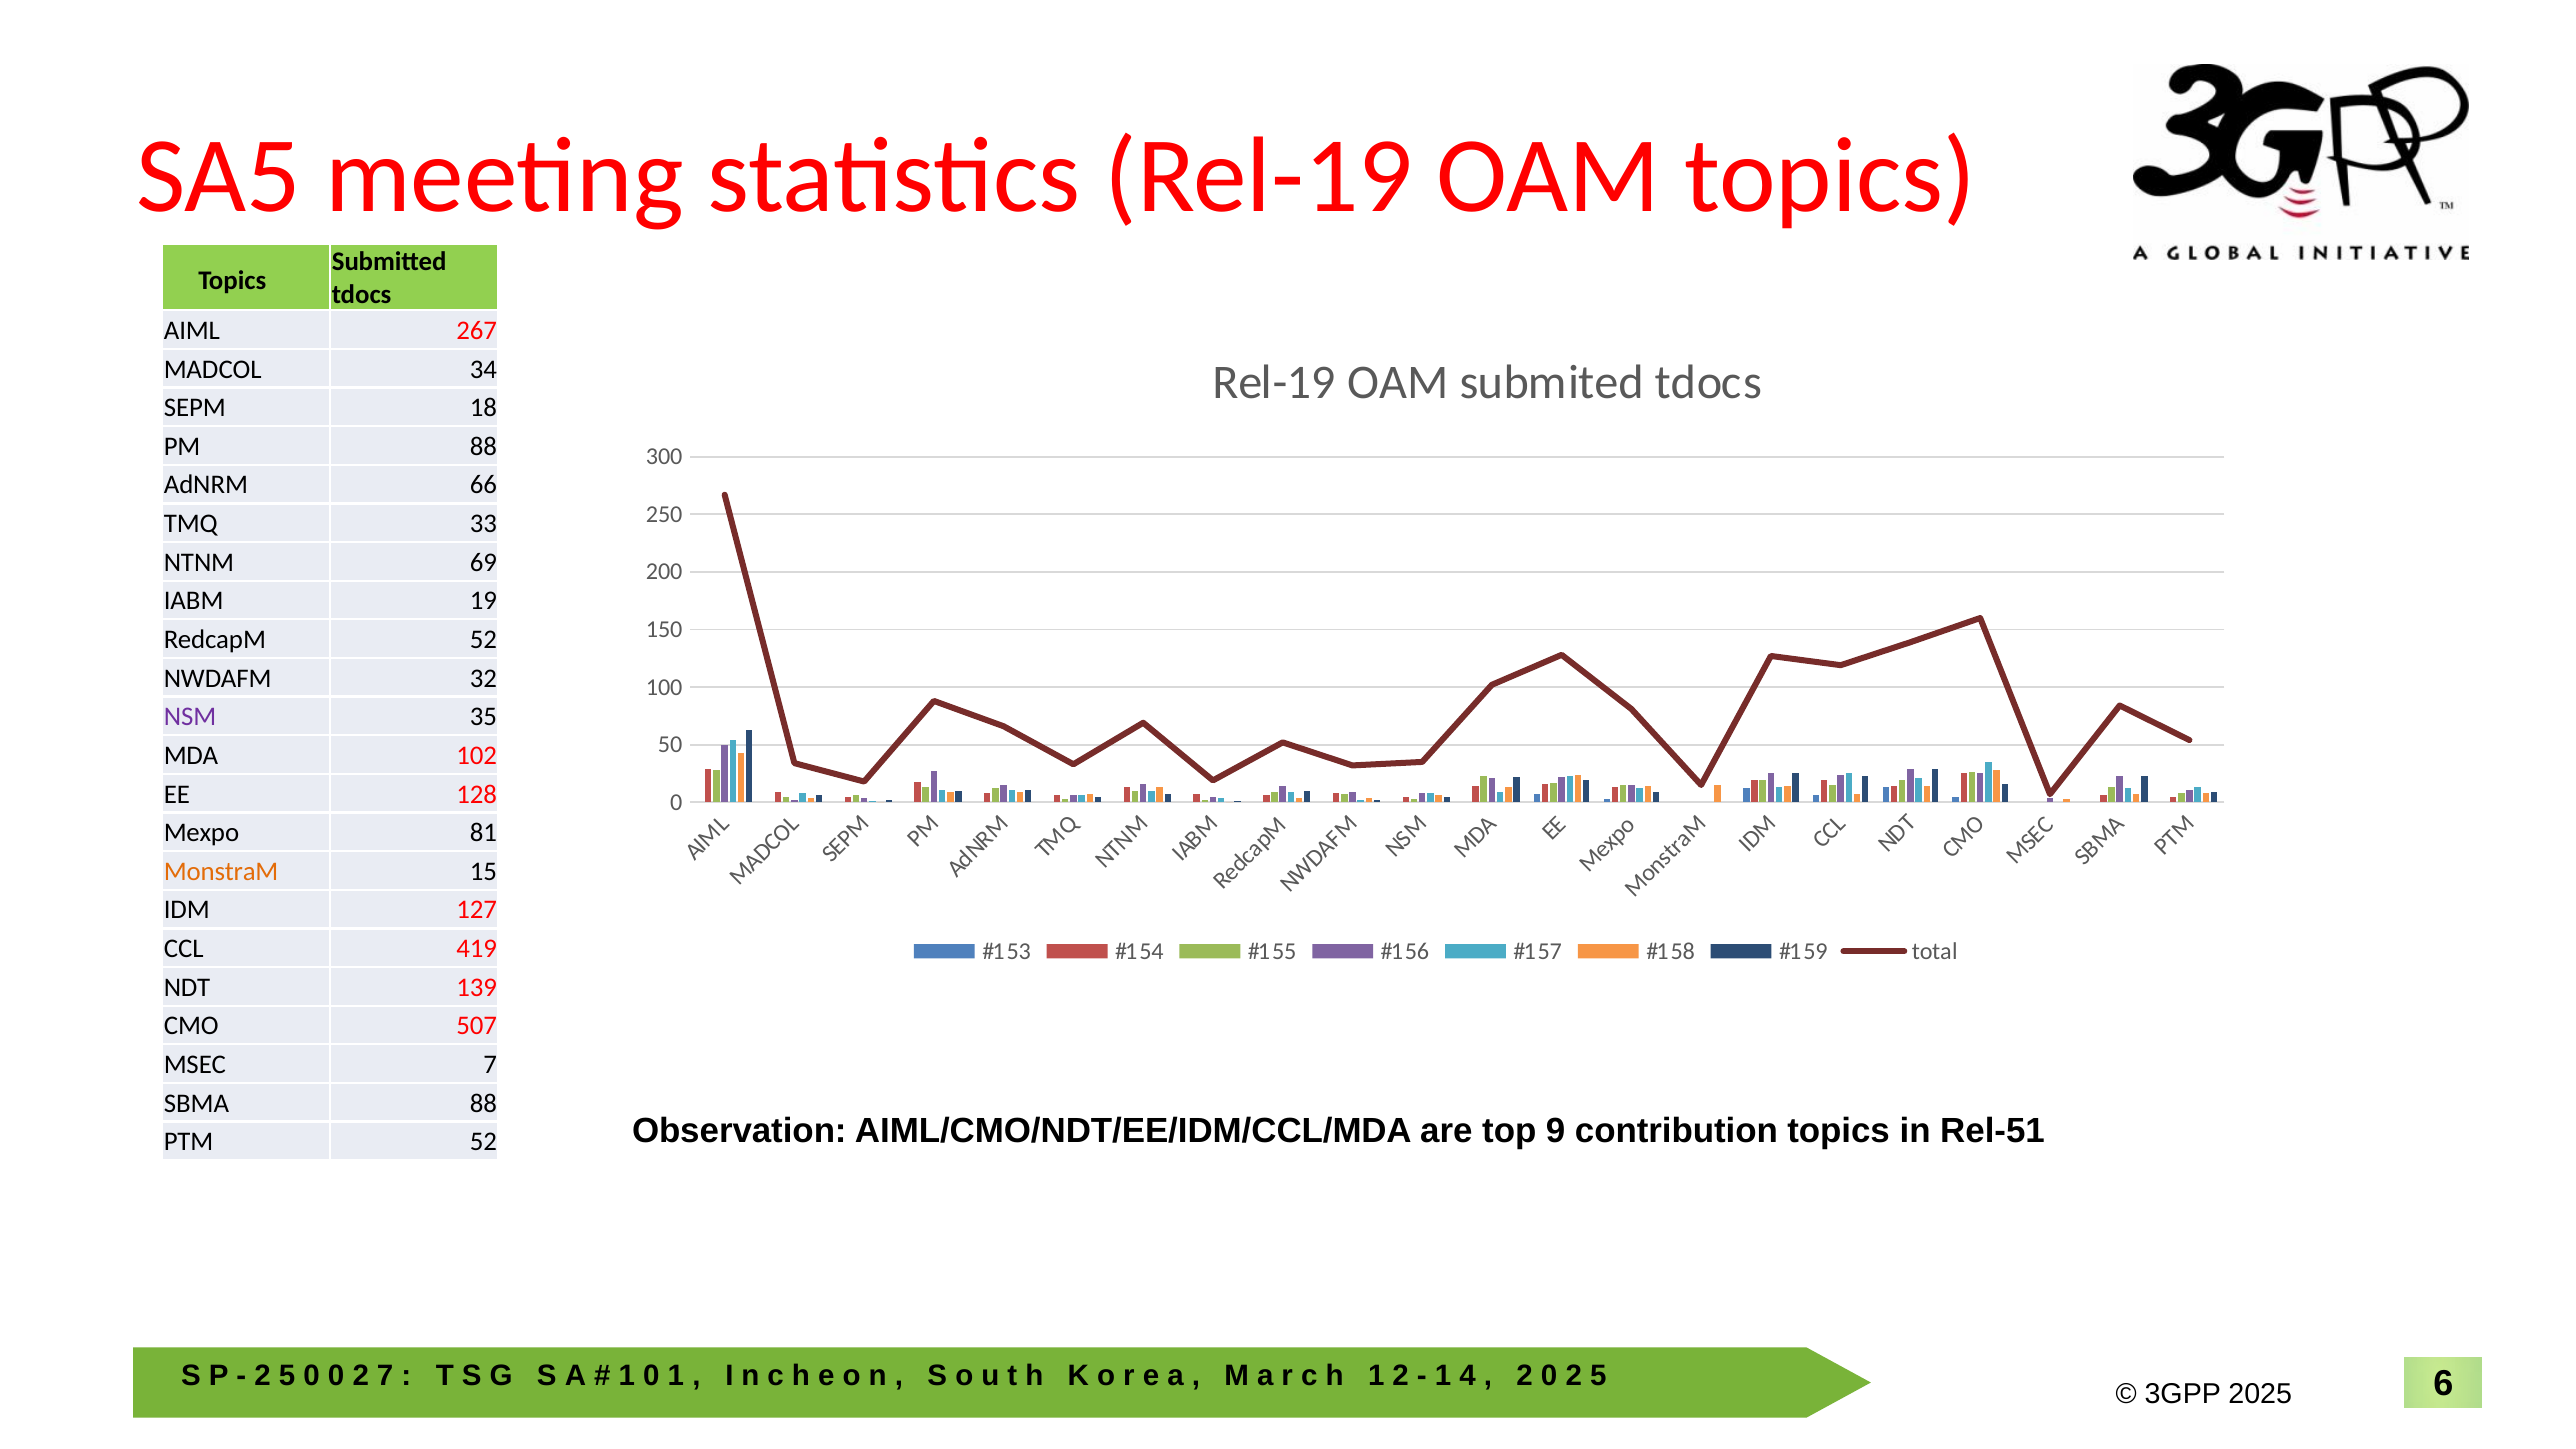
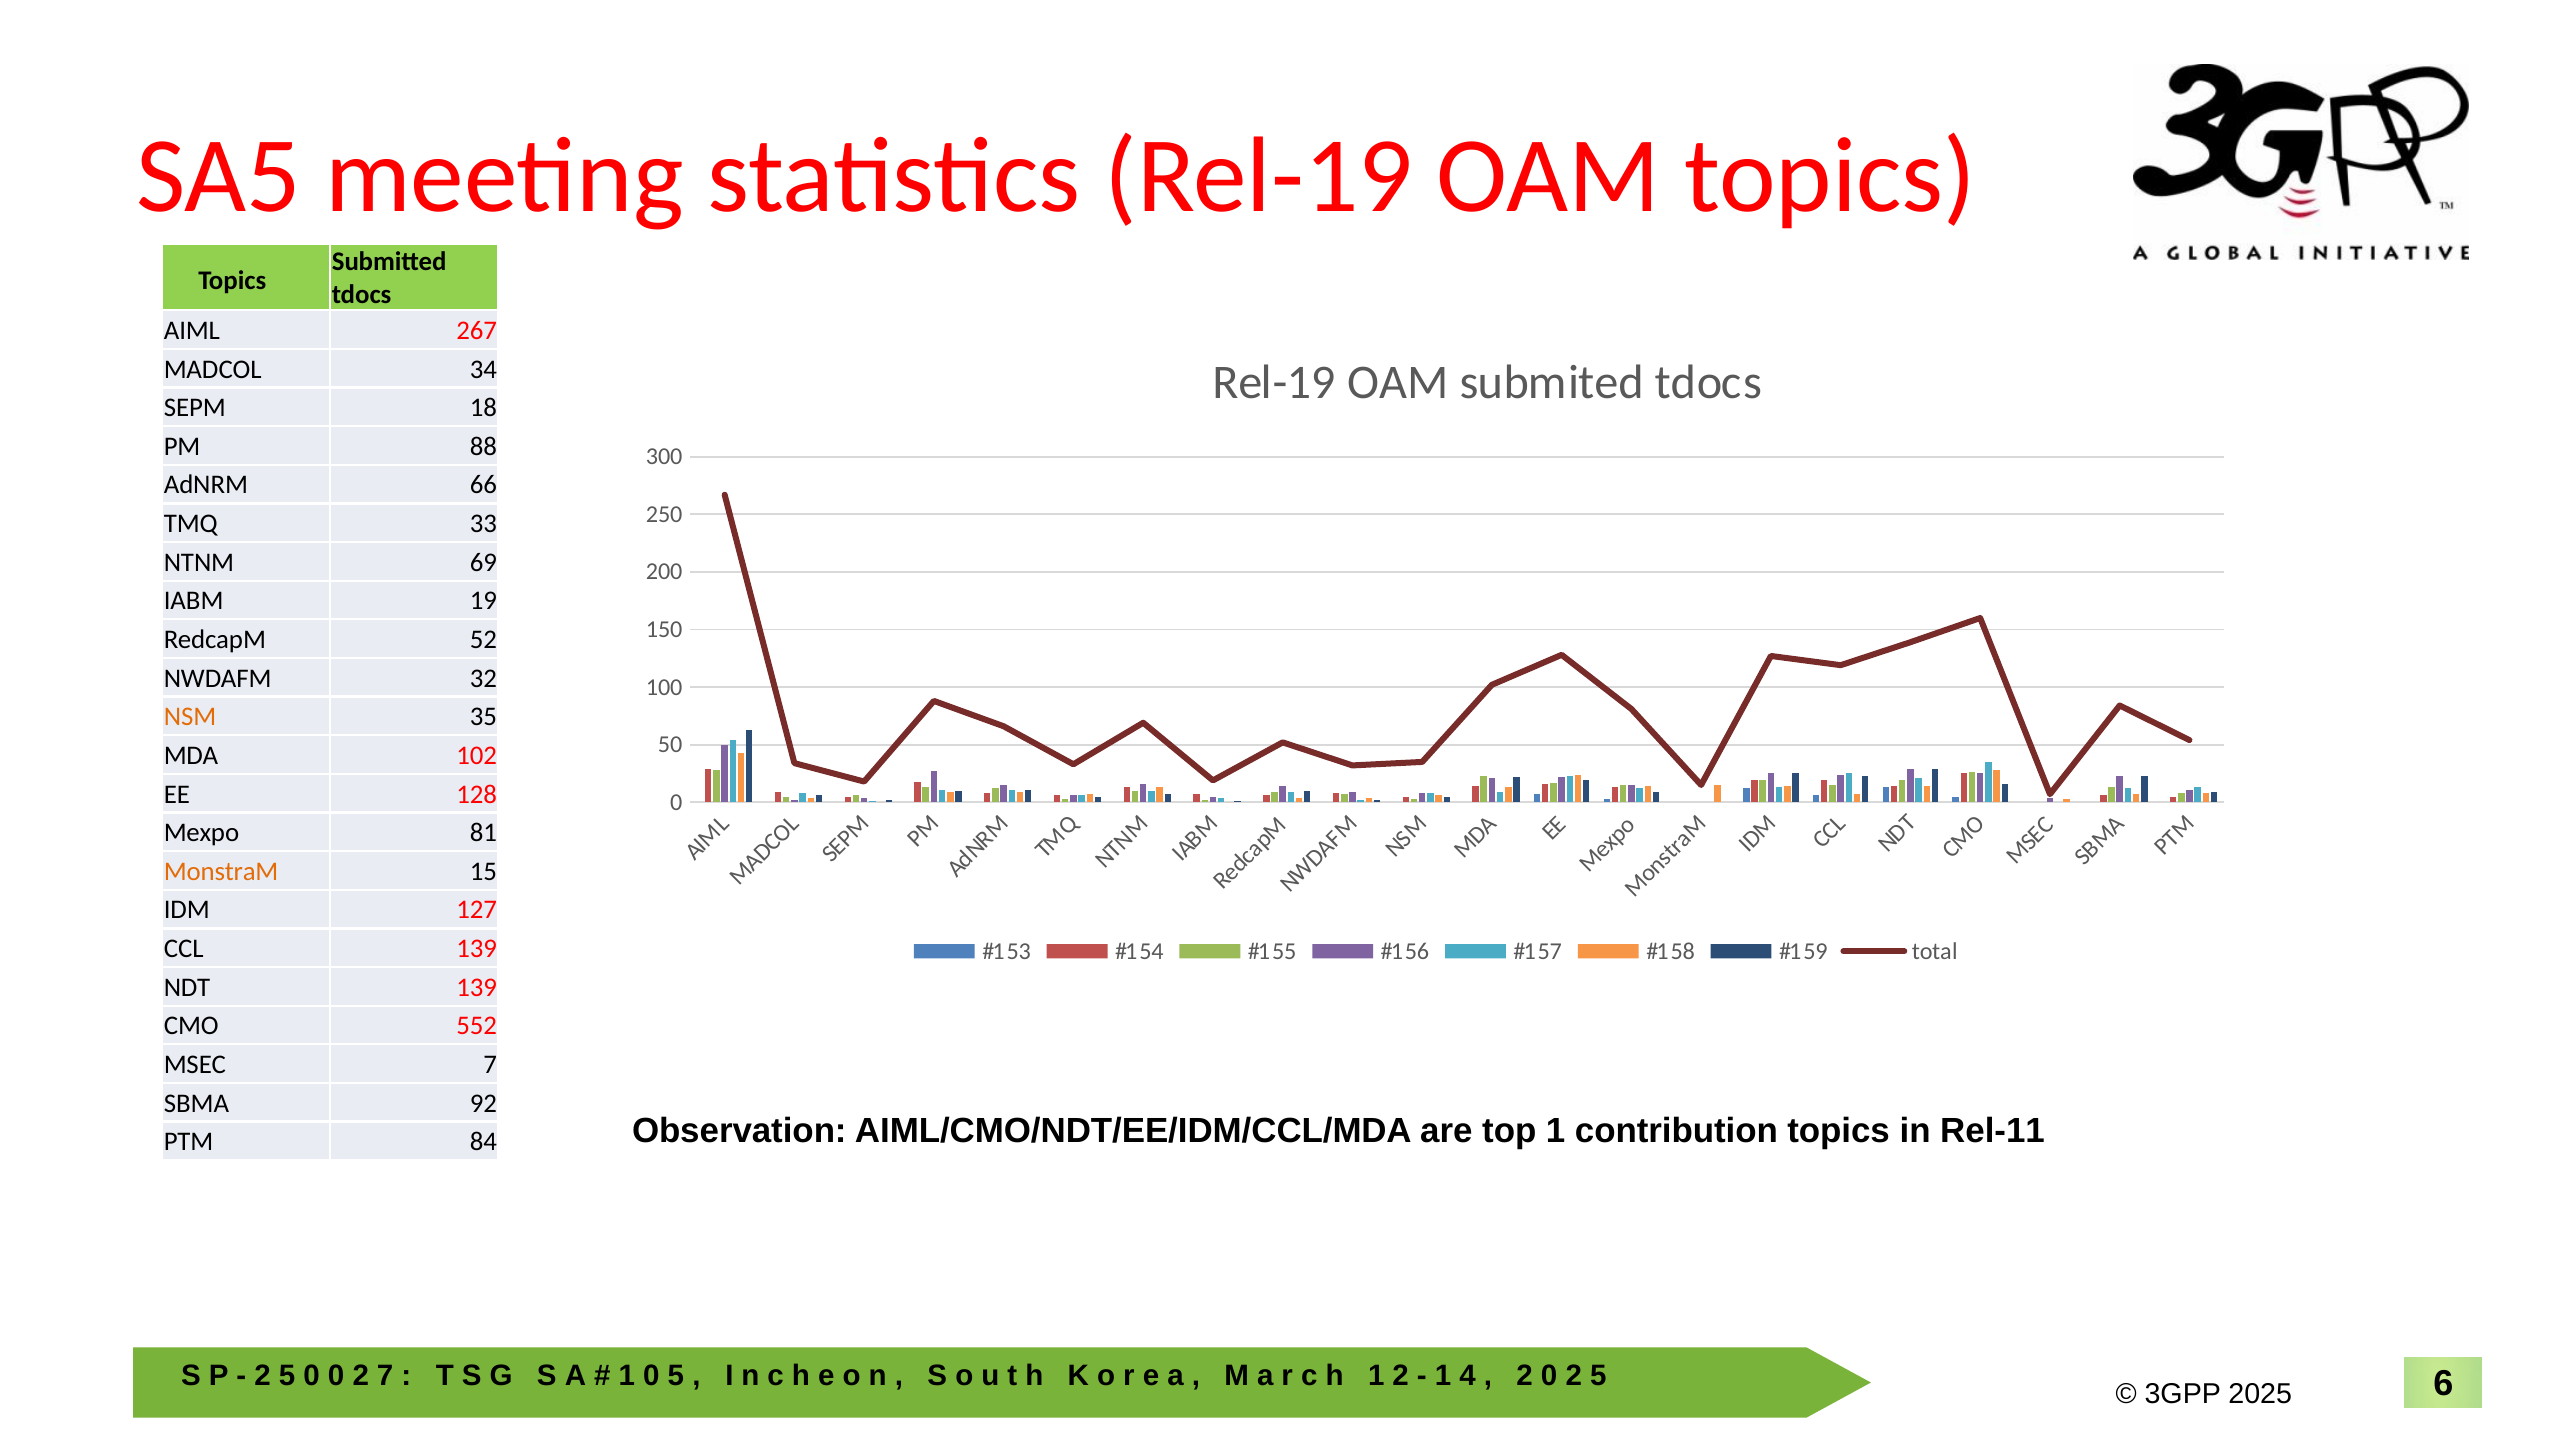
NSM colour: purple -> orange
CCL 419: 419 -> 139
507: 507 -> 552
SBMA 88: 88 -> 92
top 9: 9 -> 1
Rel-51: Rel-51 -> Rel-11
PTM 52: 52 -> 84
1 at (676, 1376): 1 -> 5
